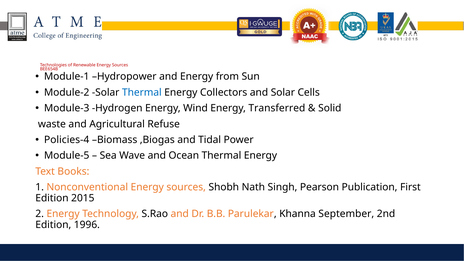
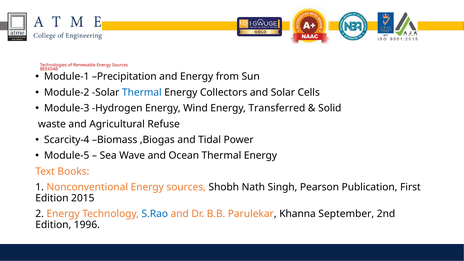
Hydropower: Hydropower -> Precipitation
Policies-4: Policies-4 -> Scarcity-4
S.Rao colour: black -> blue
